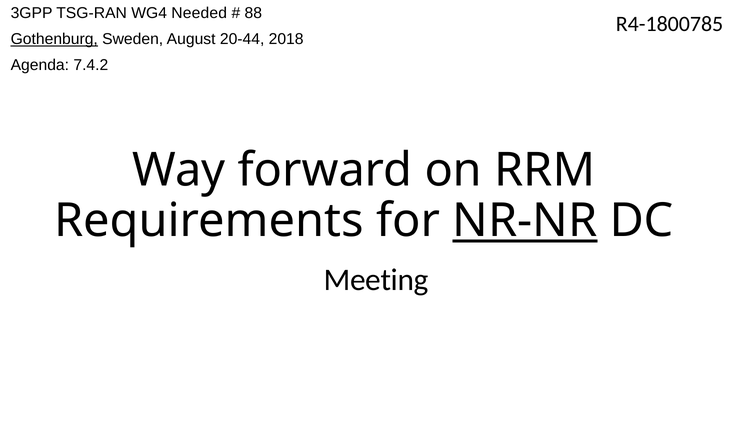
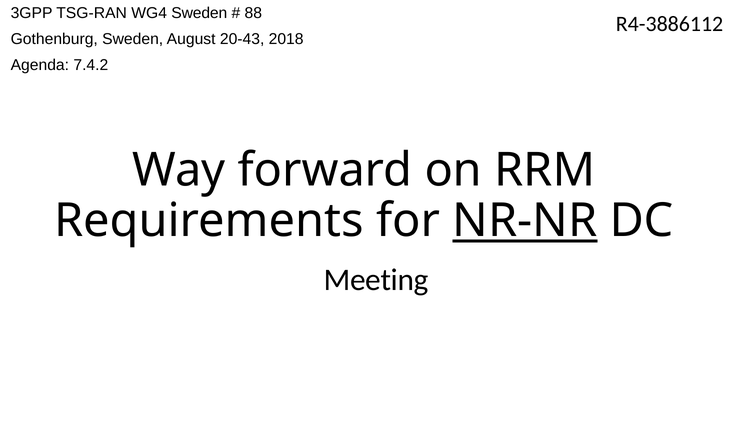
WG4 Needed: Needed -> Sweden
R4-1800785: R4-1800785 -> R4-3886112
Gothenburg underline: present -> none
20-44: 20-44 -> 20-43
